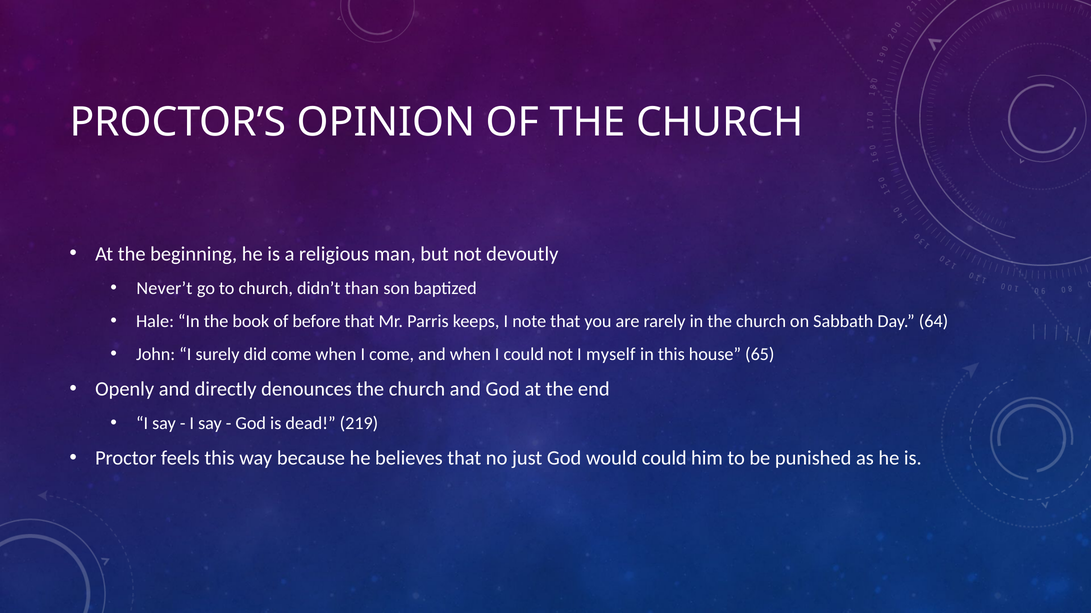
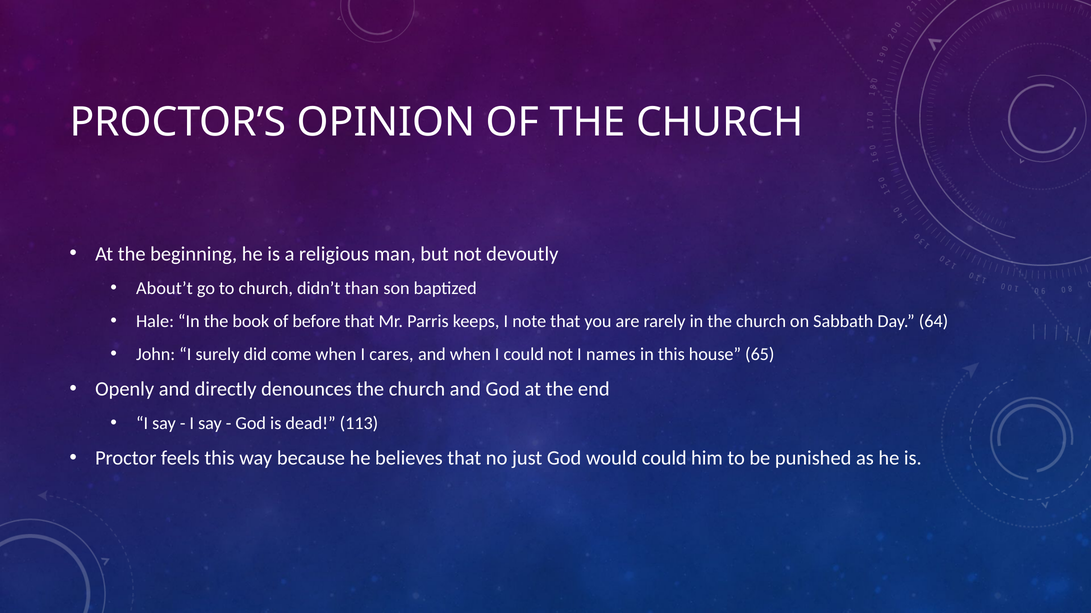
Never’t: Never’t -> About’t
I come: come -> cares
myself: myself -> names
219: 219 -> 113
